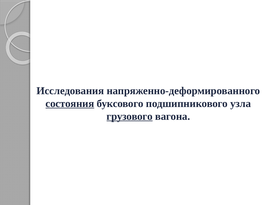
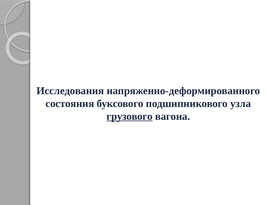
состояния underline: present -> none
